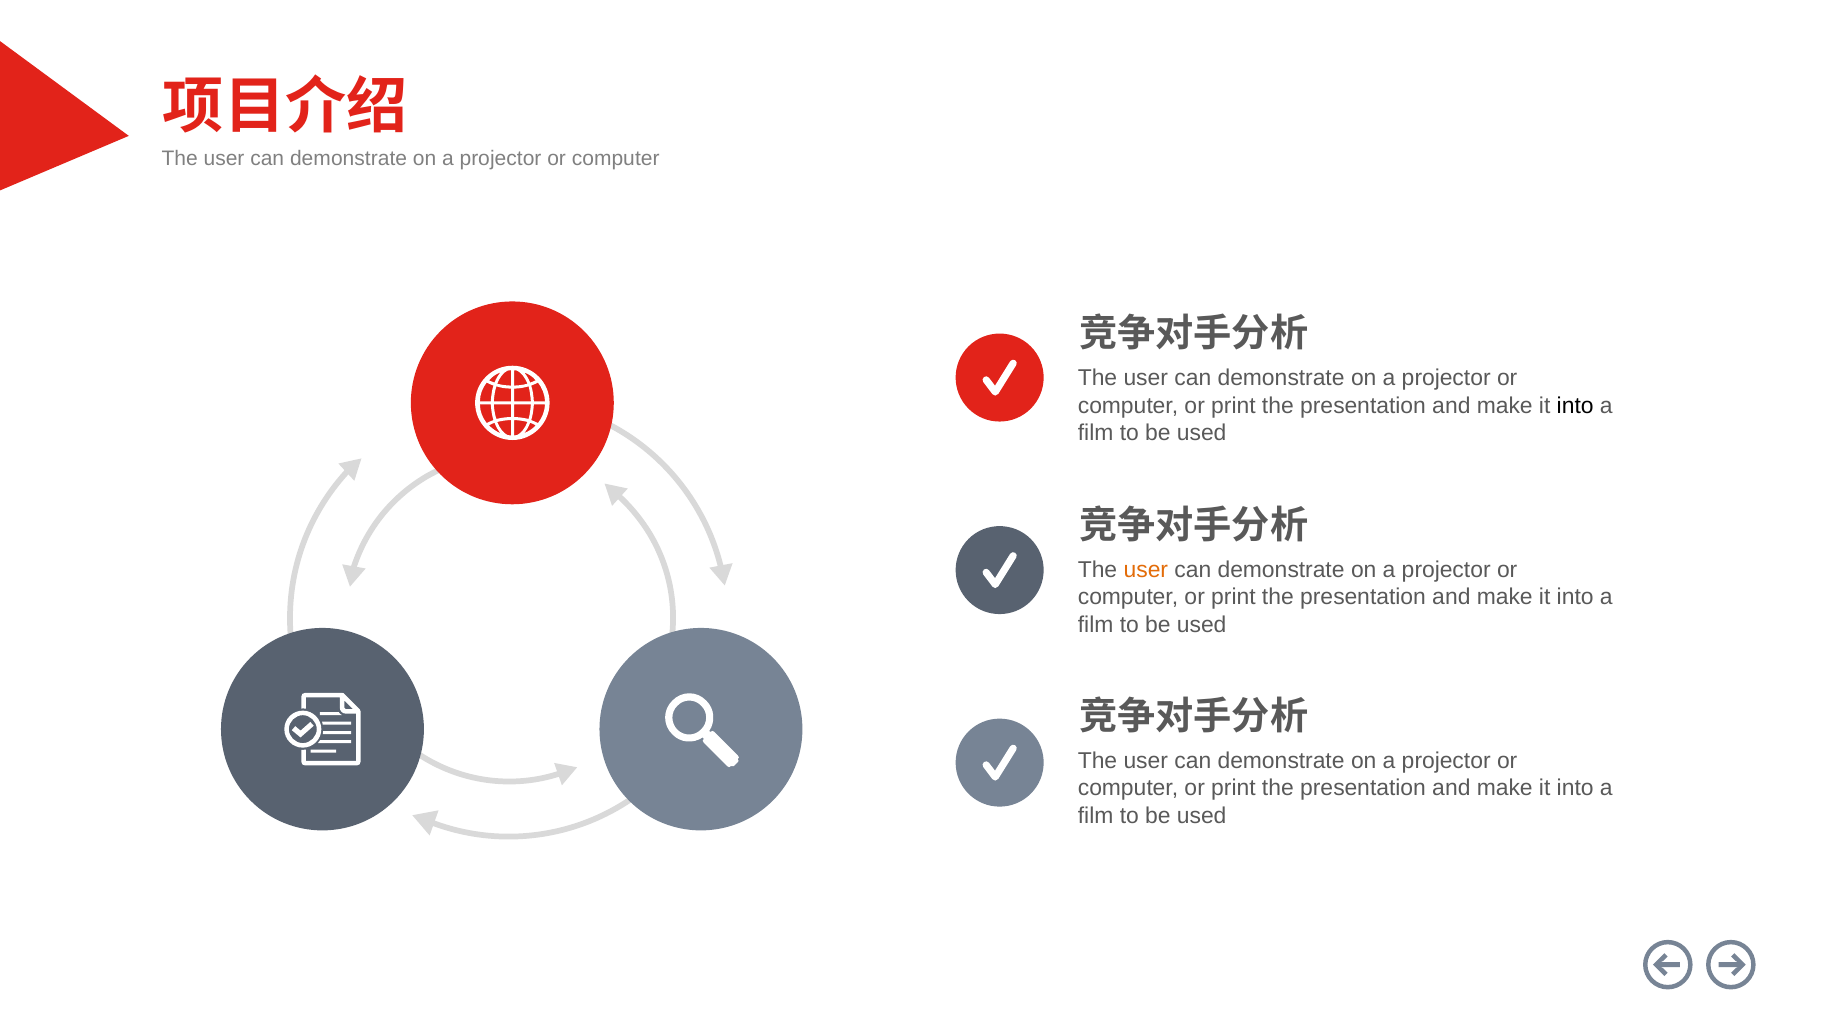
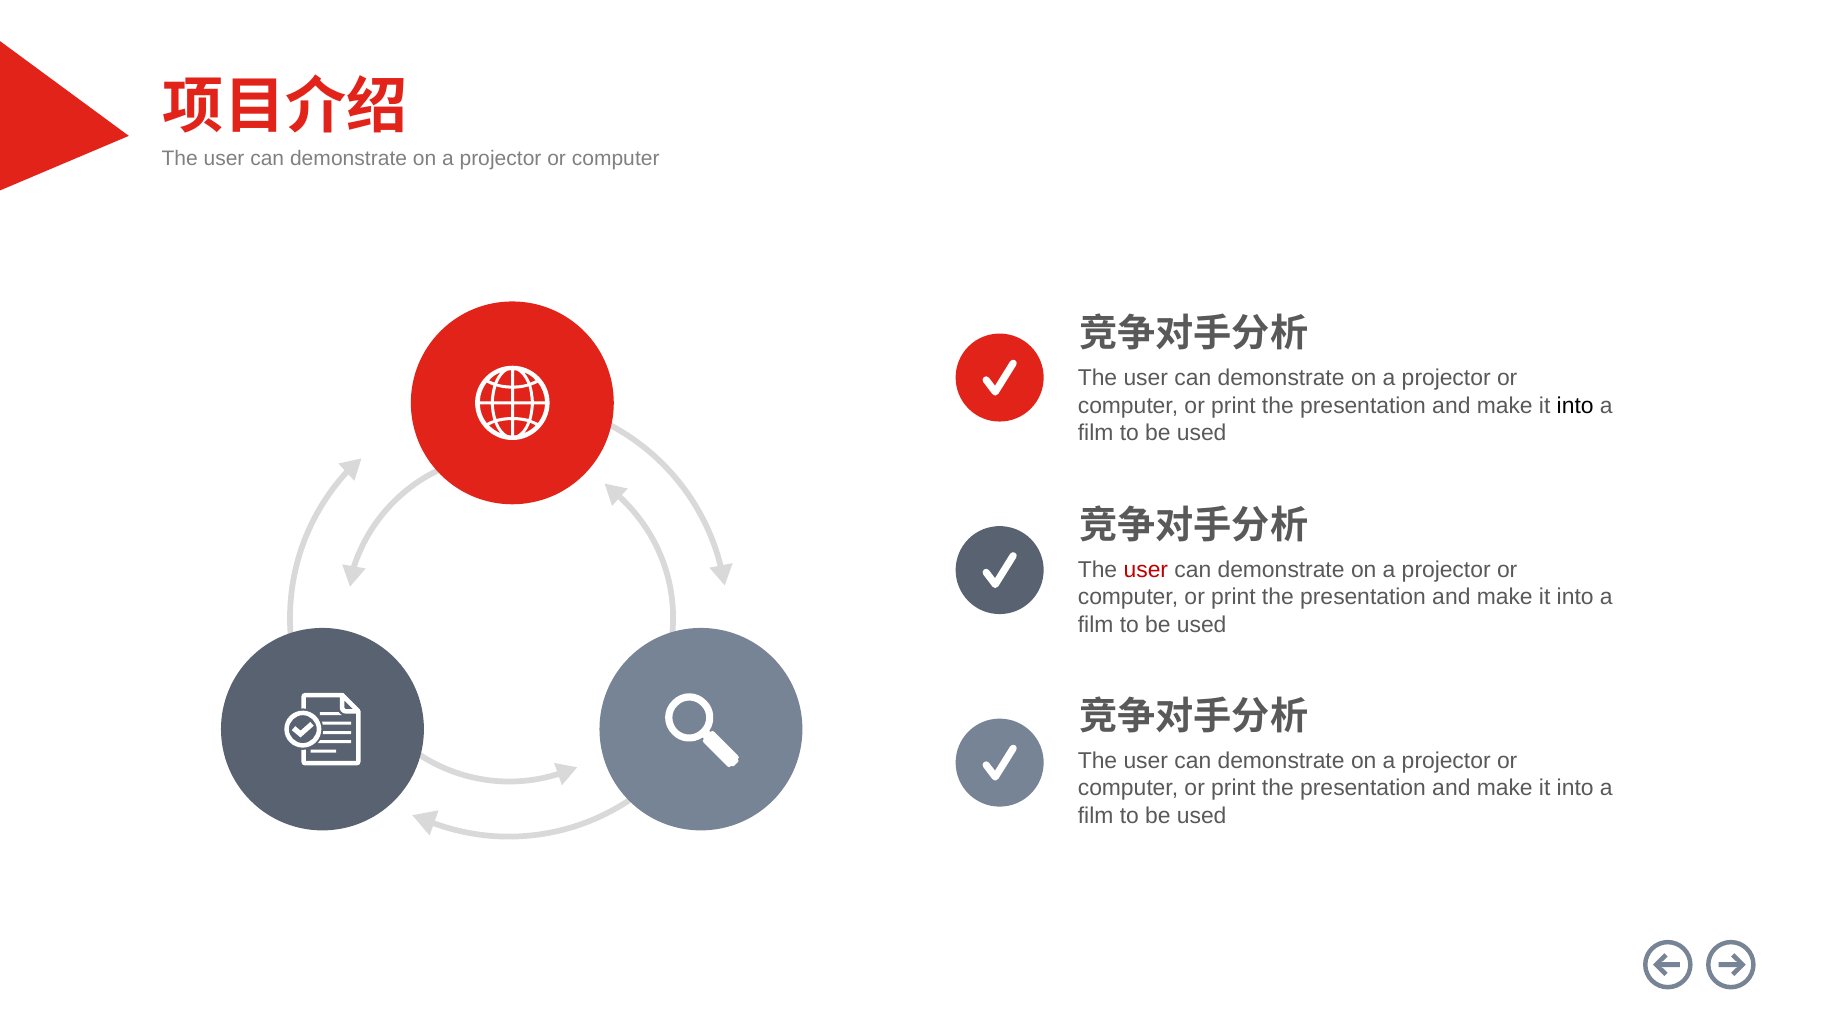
user at (1146, 570) colour: orange -> red
